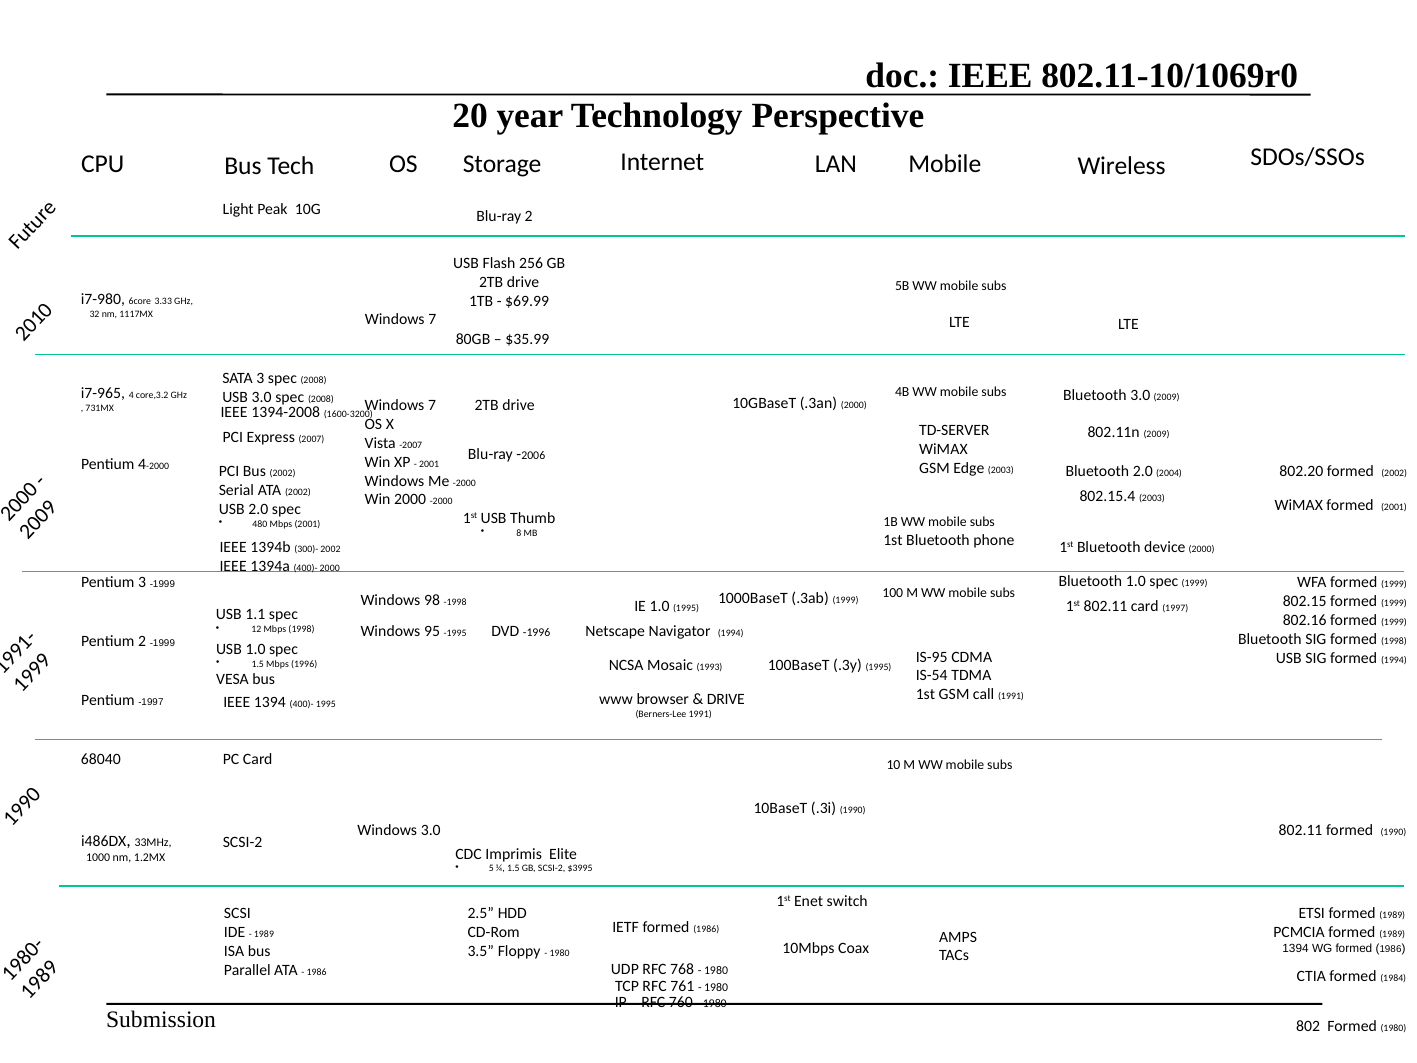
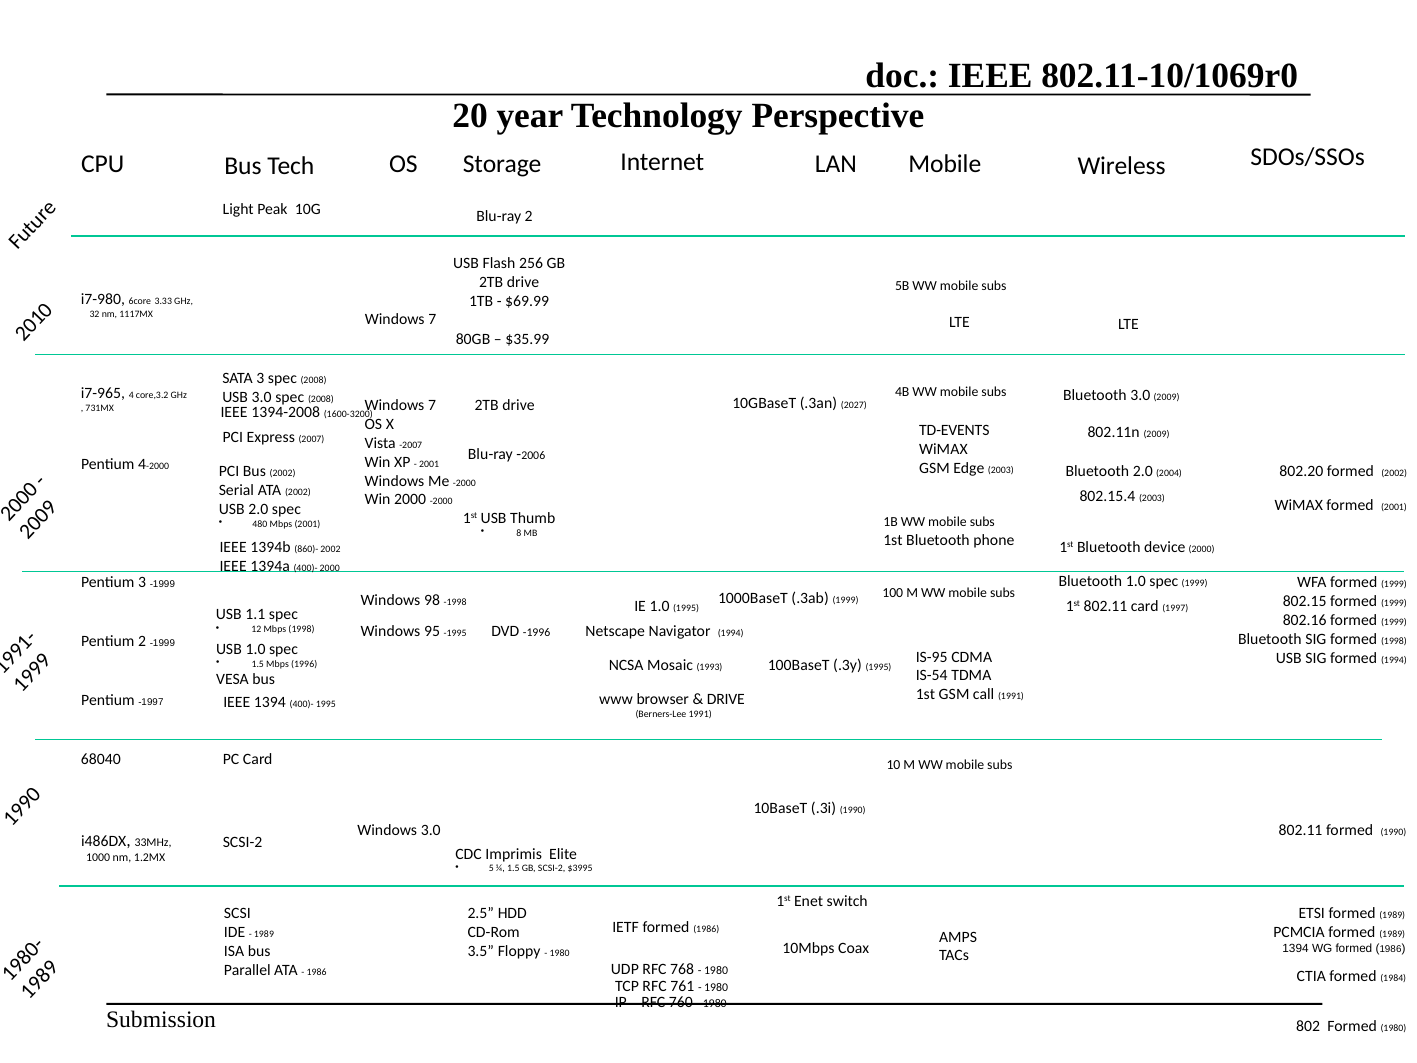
.3an 2000: 2000 -> 2027
TD-SERVER: TD-SERVER -> TD-EVENTS
300)-: 300)- -> 860)-
